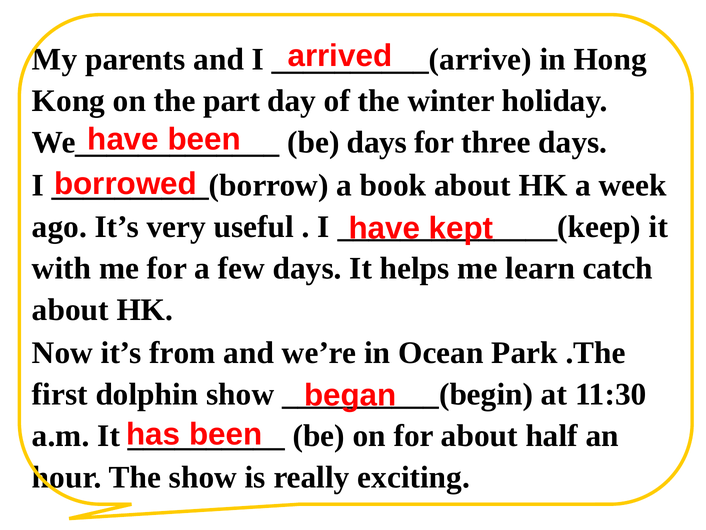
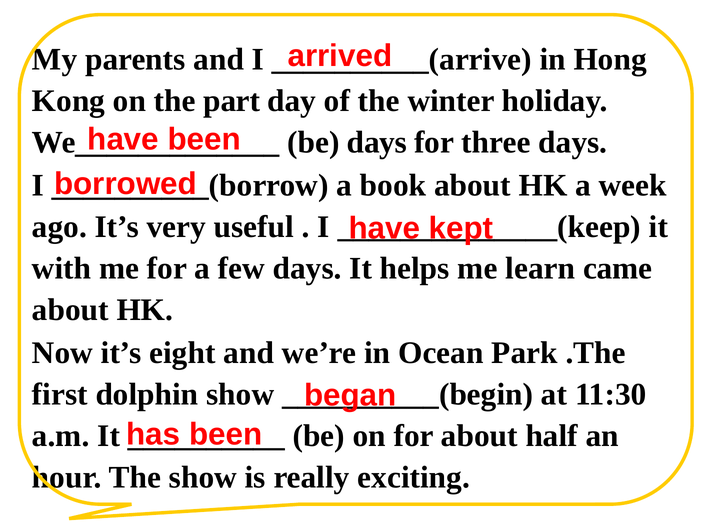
catch: catch -> came
from: from -> eight
